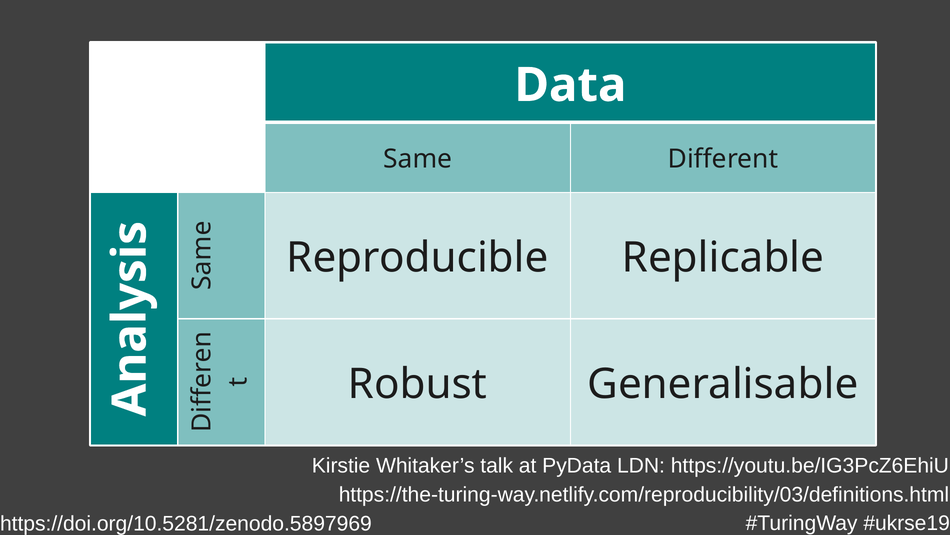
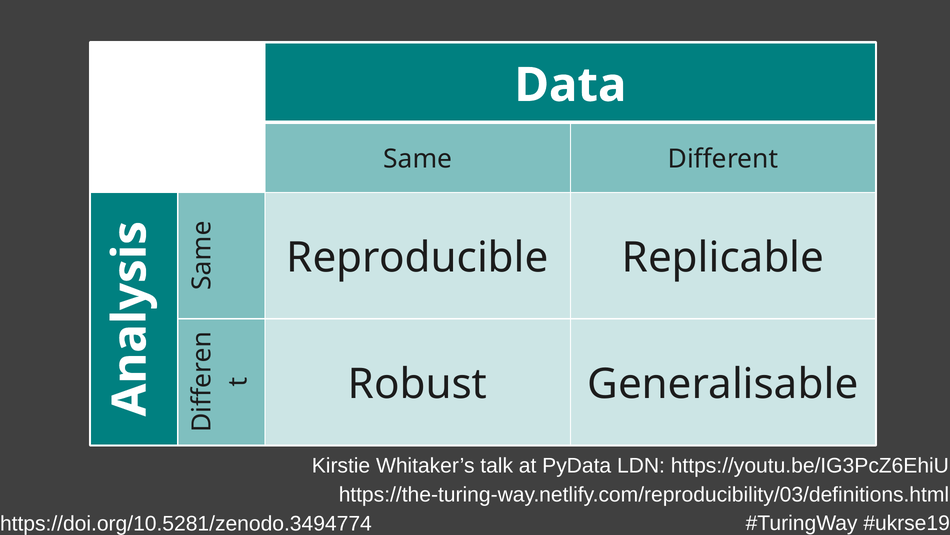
https://doi.org/10.5281/zenodo.5897969: https://doi.org/10.5281/zenodo.5897969 -> https://doi.org/10.5281/zenodo.3494774
